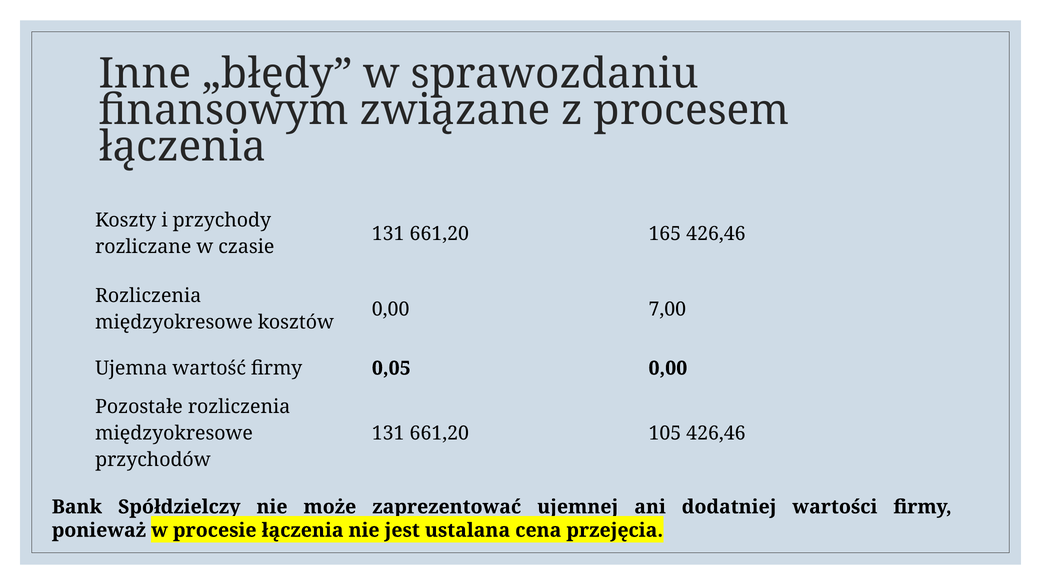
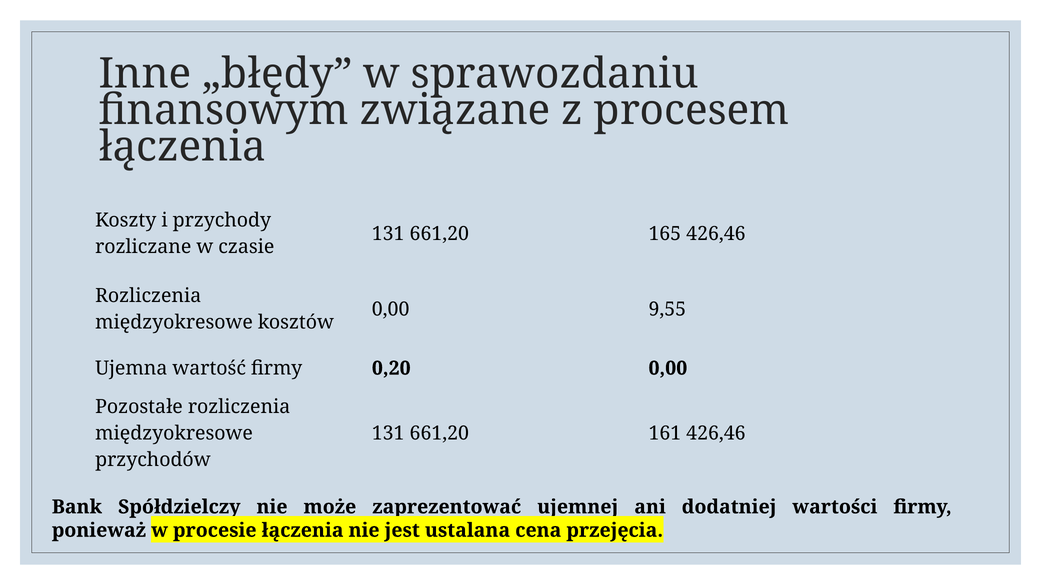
7,00: 7,00 -> 9,55
0,05: 0,05 -> 0,20
105: 105 -> 161
